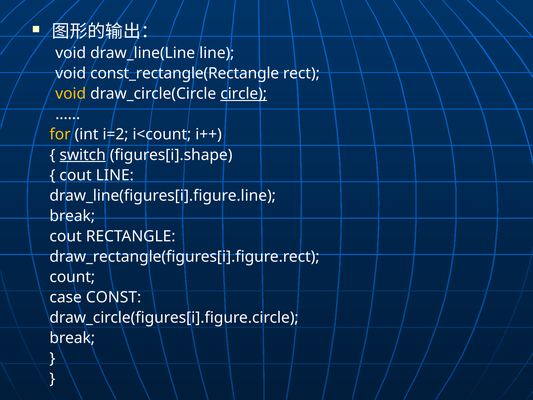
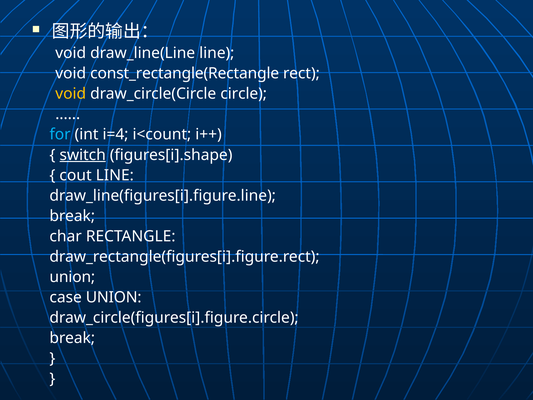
circle underline: present -> none
for colour: yellow -> light blue
i=2: i=2 -> i=4
cout at (66, 236): cout -> char
count at (72, 277): count -> union
case CONST: CONST -> UNION
